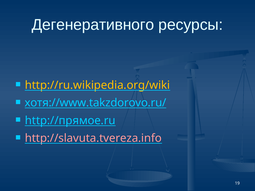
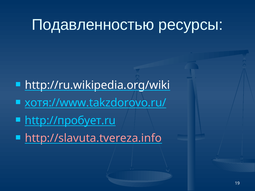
Дегенеративного: Дегенеративного -> Подавленностью
http://ru.wikipedia.org/wiki colour: yellow -> white
http://прямое.ru: http://прямое.ru -> http://пробует.ru
